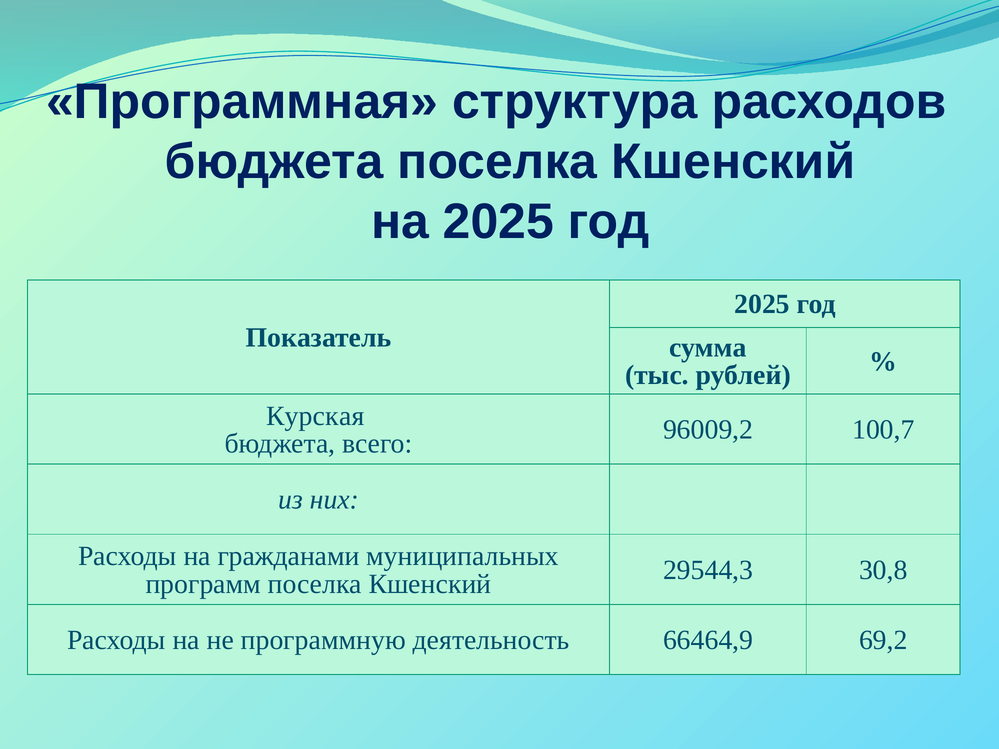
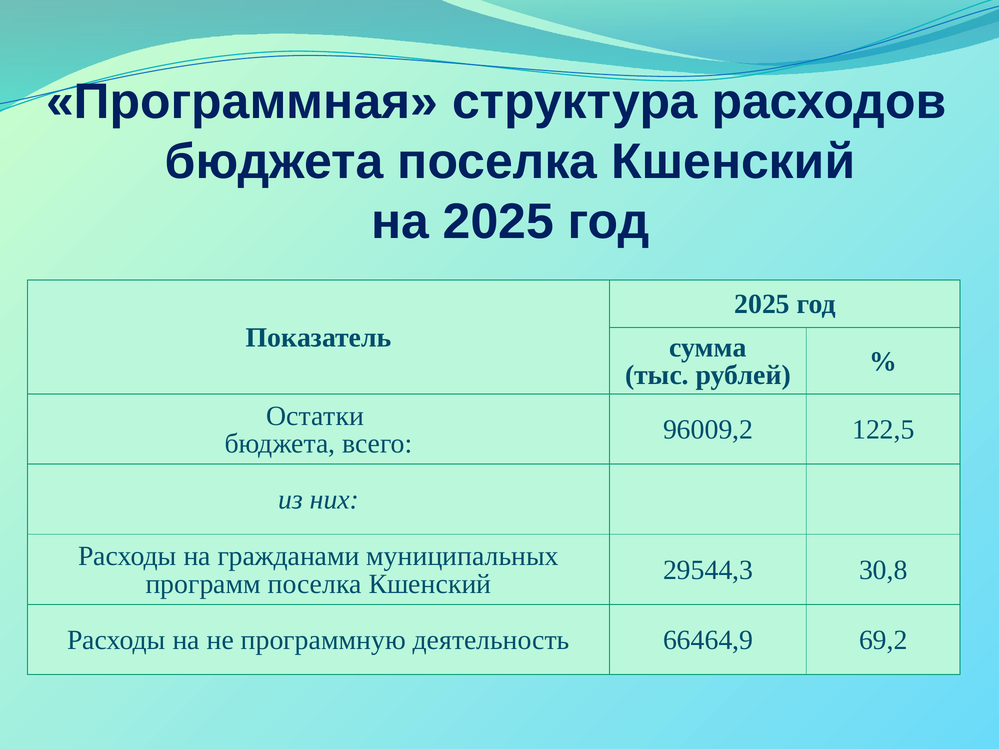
Курская: Курская -> Остатки
100,7: 100,7 -> 122,5
